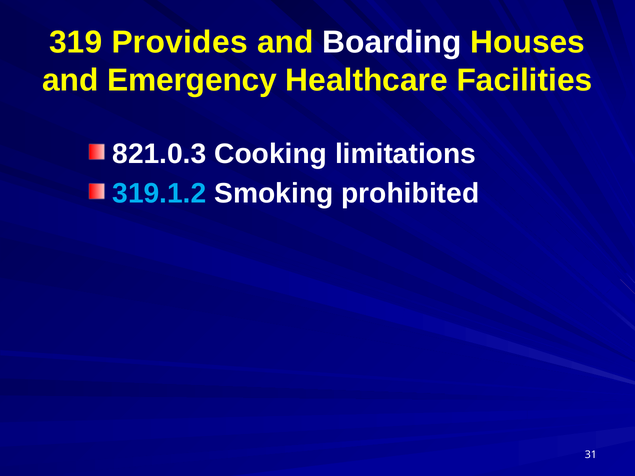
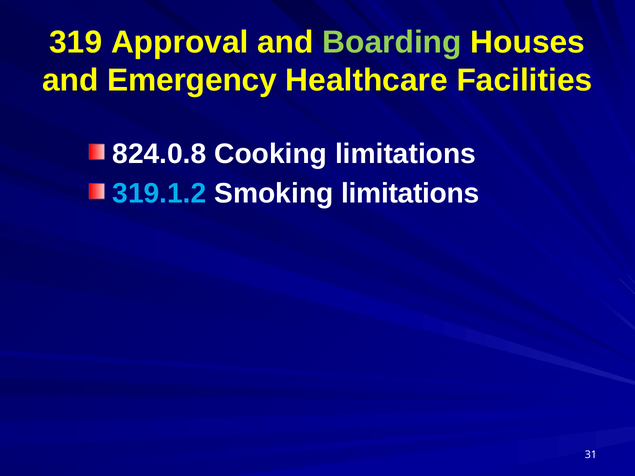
Provides: Provides -> Approval
Boarding colour: white -> light green
821.0.3: 821.0.3 -> 824.0.8
Smoking prohibited: prohibited -> limitations
